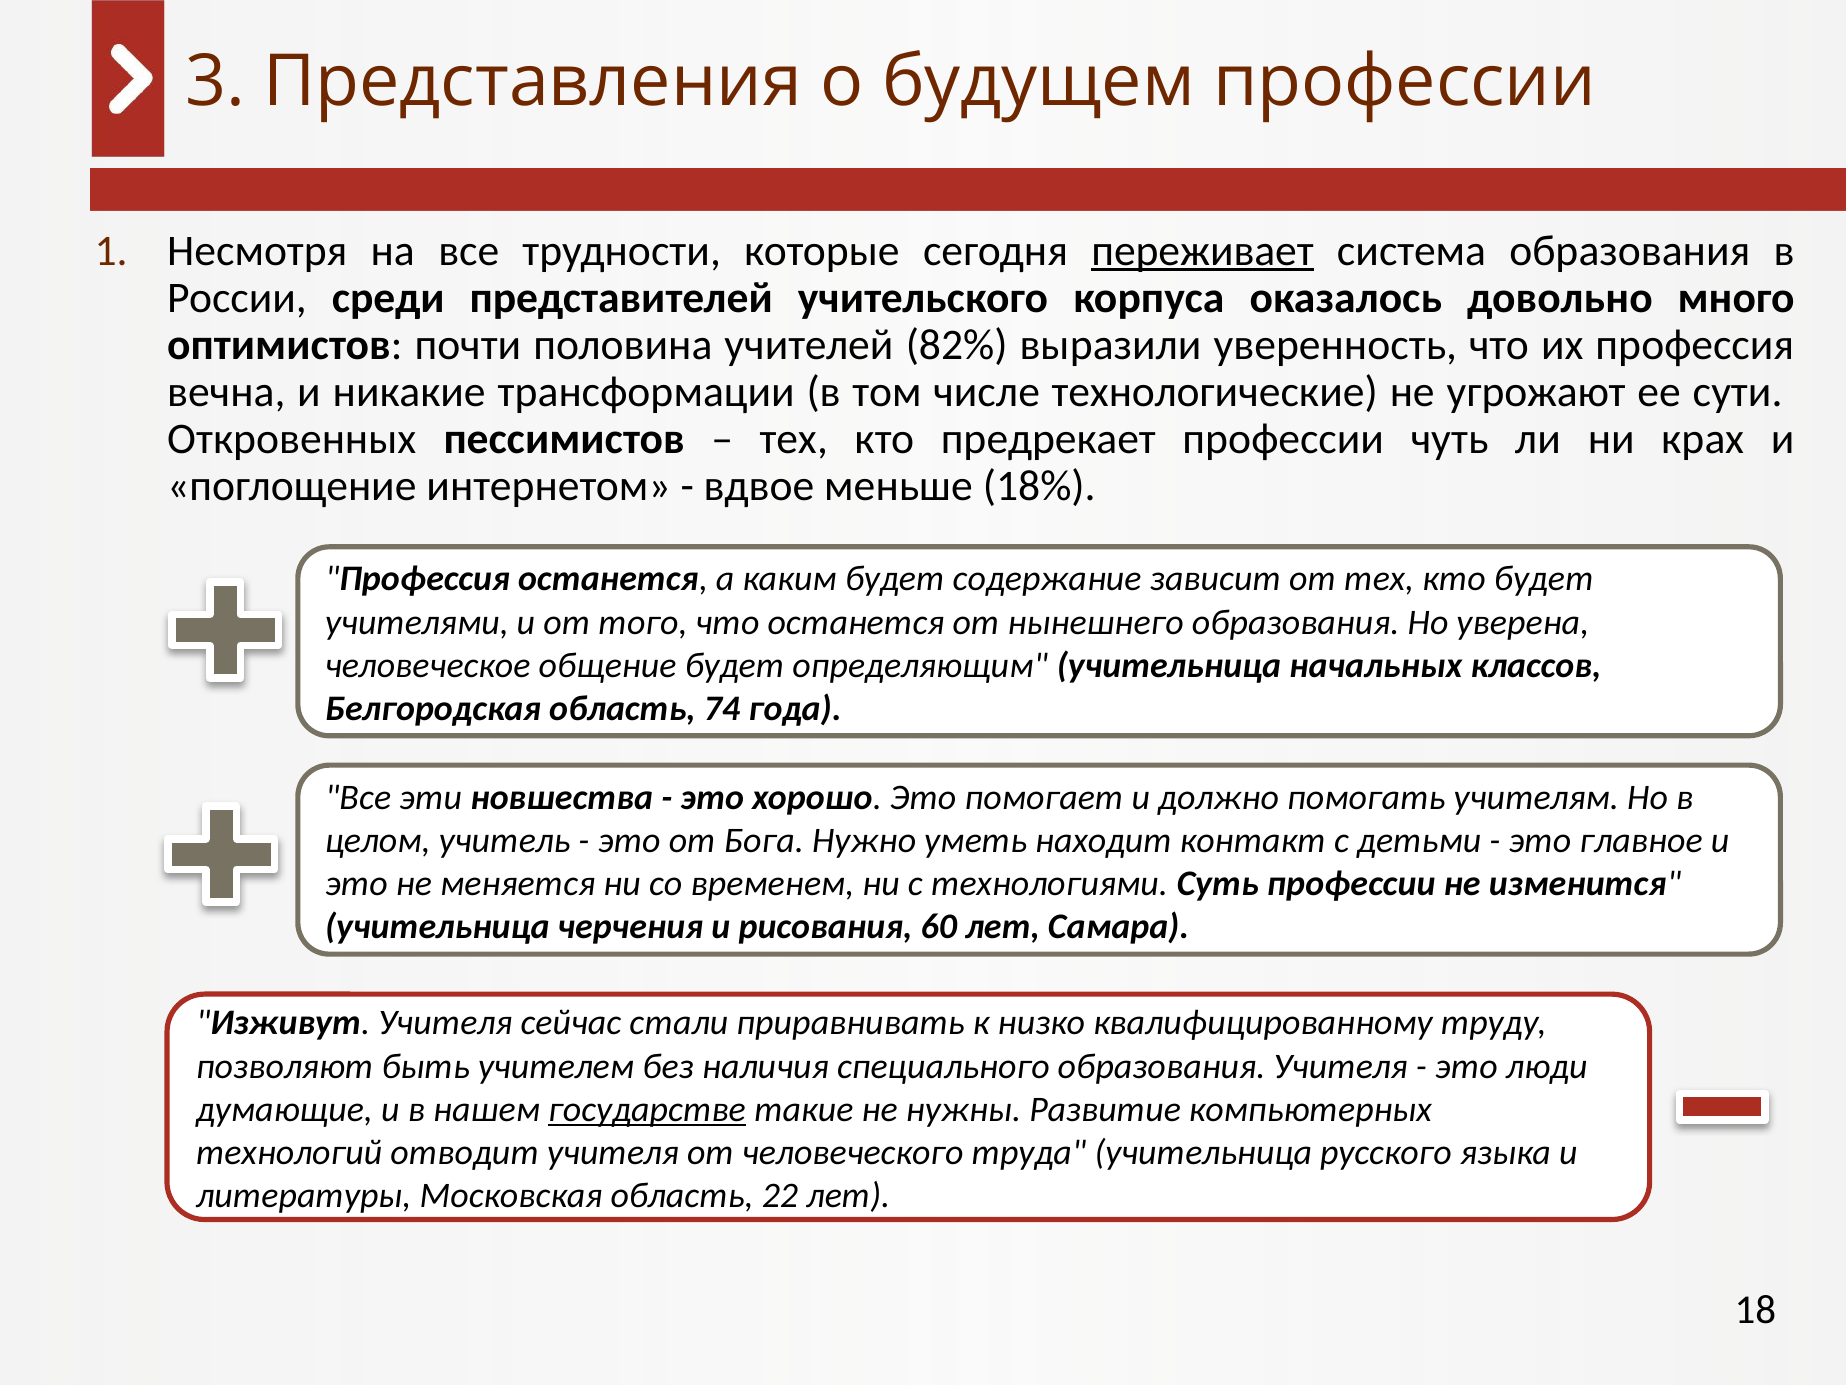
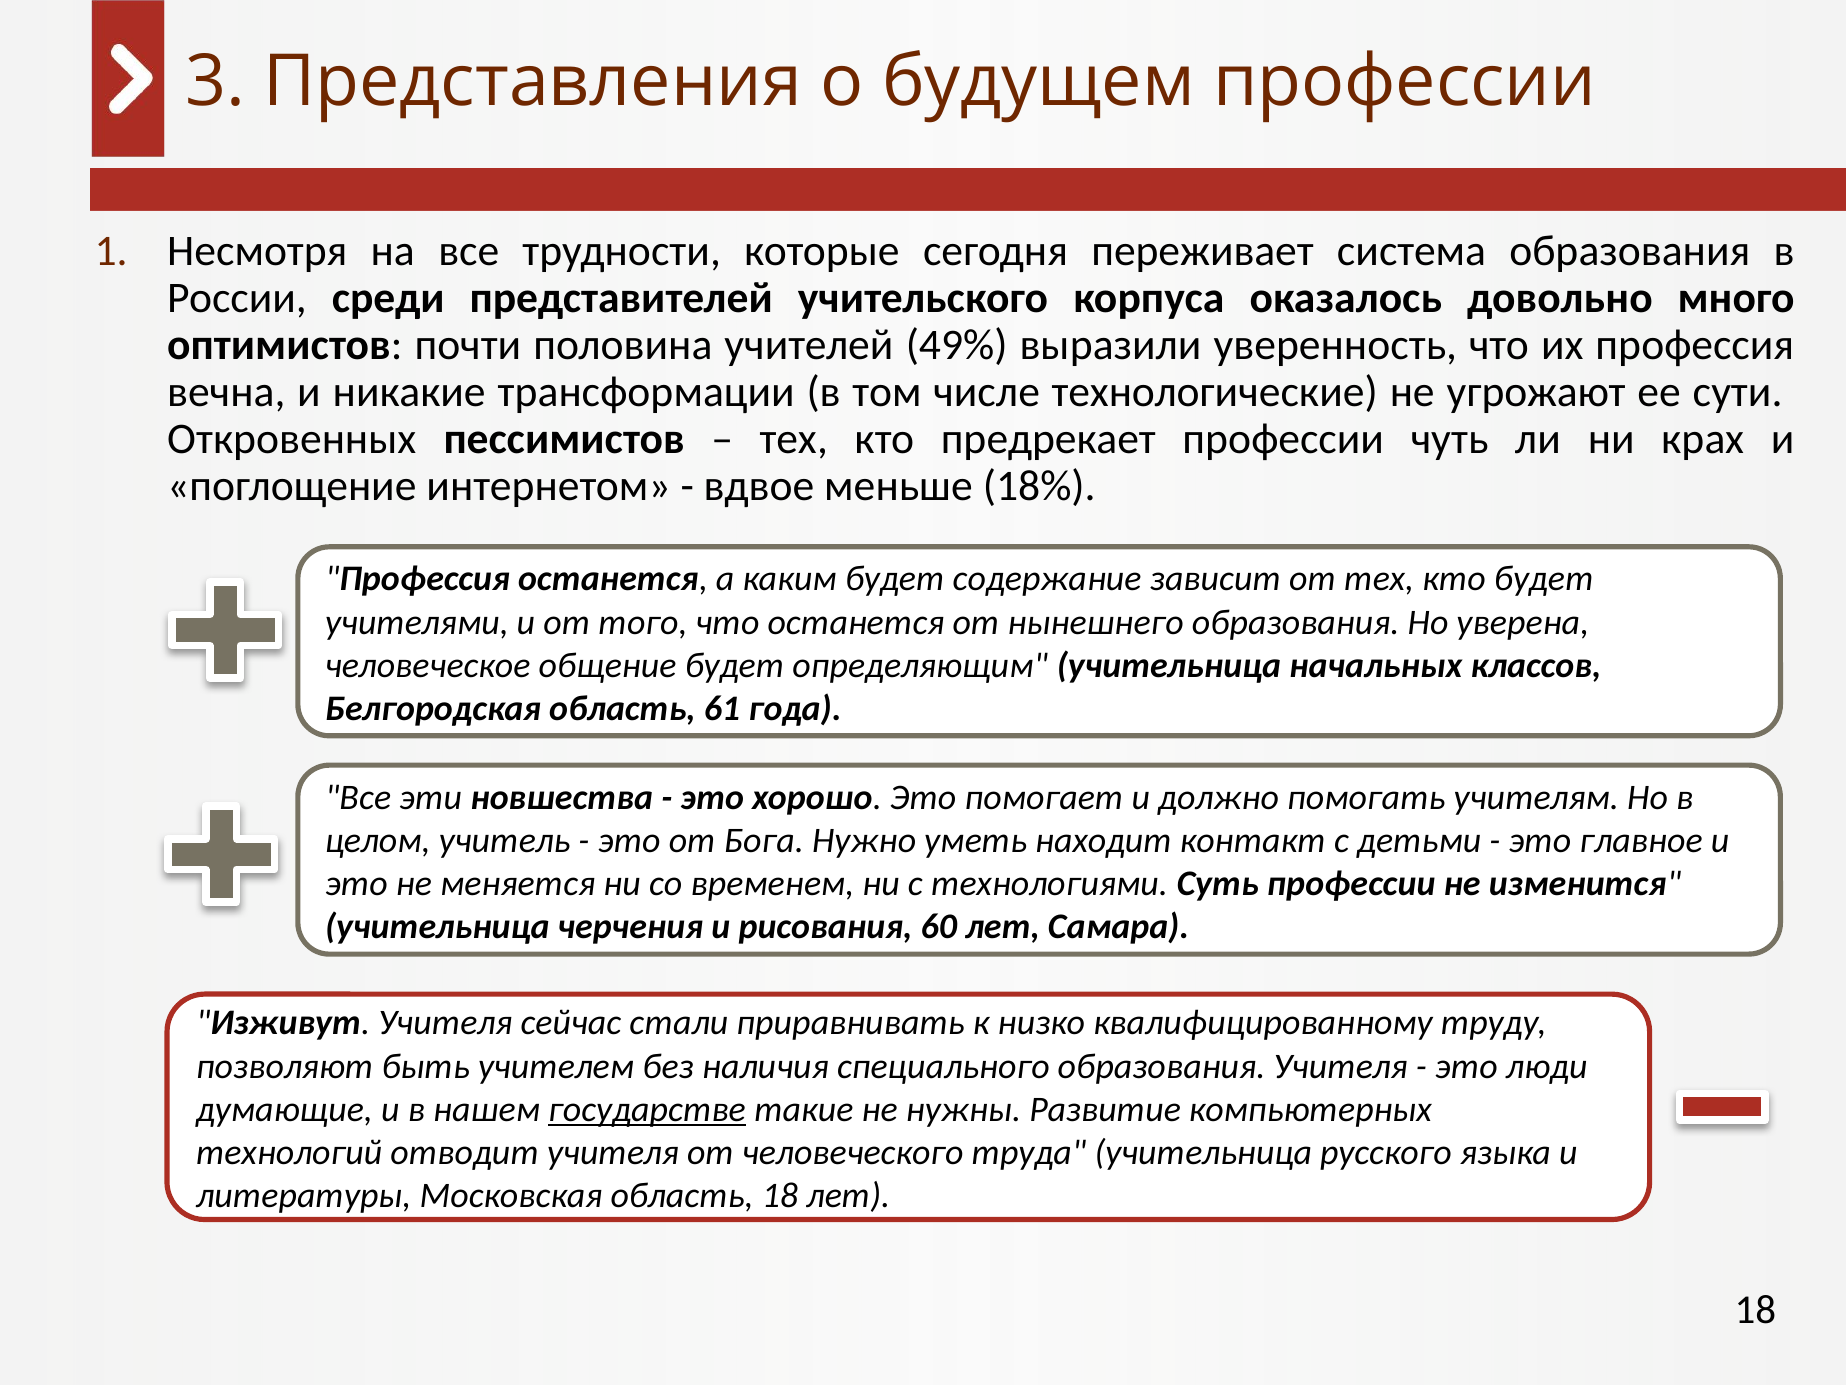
переживает underline: present -> none
82%: 82% -> 49%
74: 74 -> 61
область 22: 22 -> 18
